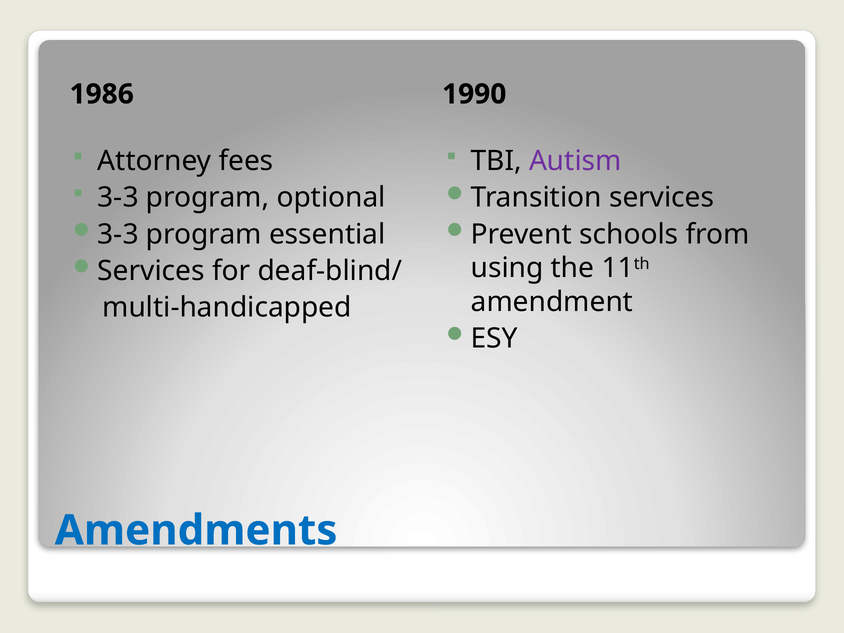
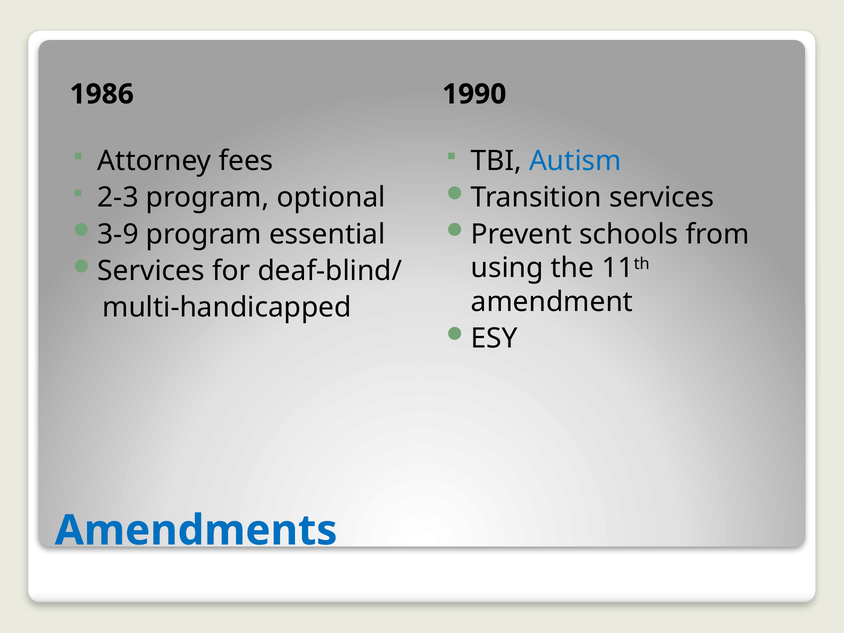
Autism colour: purple -> blue
3-3 at (118, 198): 3-3 -> 2-3
3-3 at (118, 234): 3-3 -> 3-9
